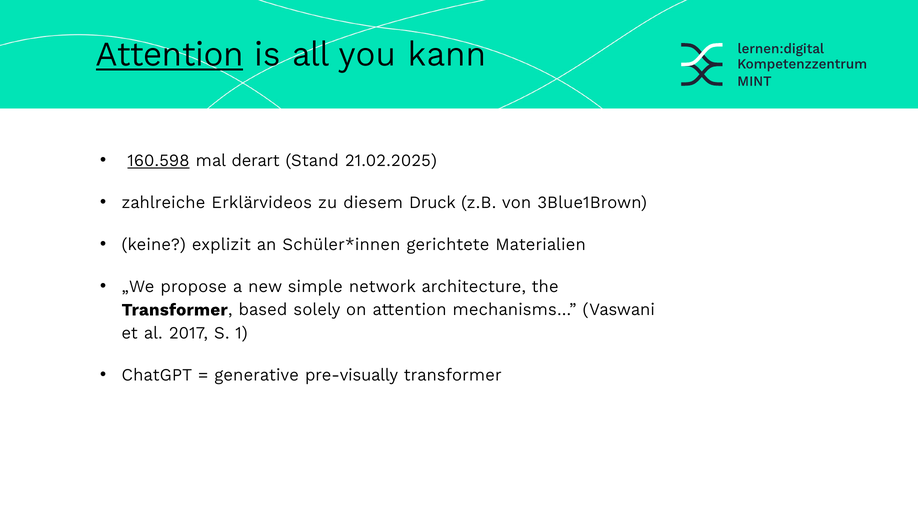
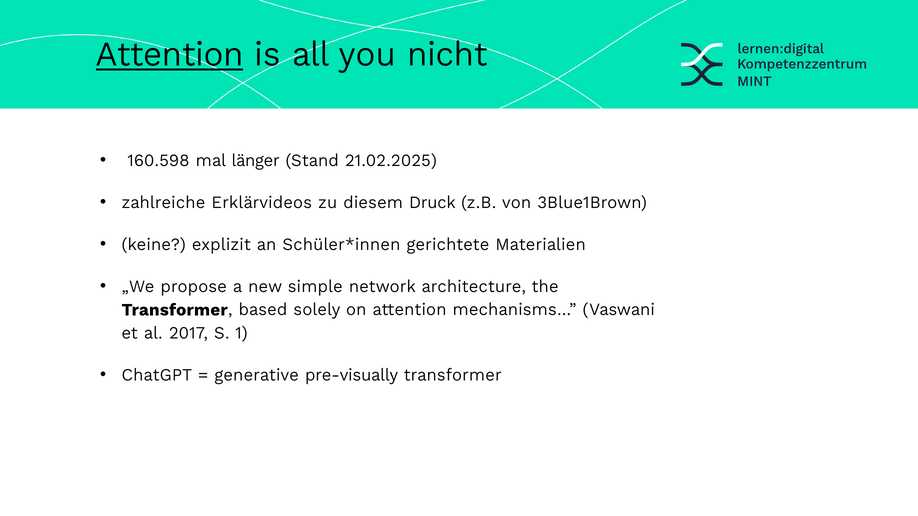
kann: kann -> nicht
160.598 underline: present -> none
derart: derart -> länger
